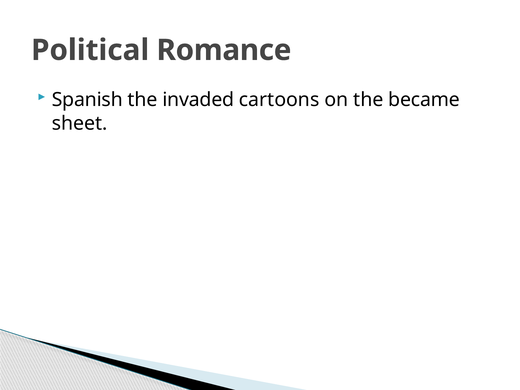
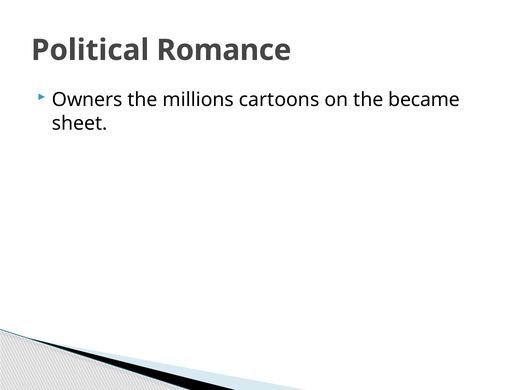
Spanish: Spanish -> Owners
invaded: invaded -> millions
